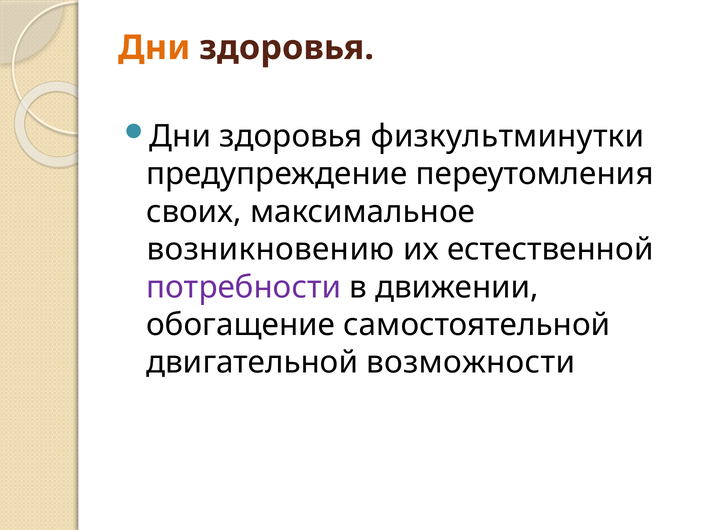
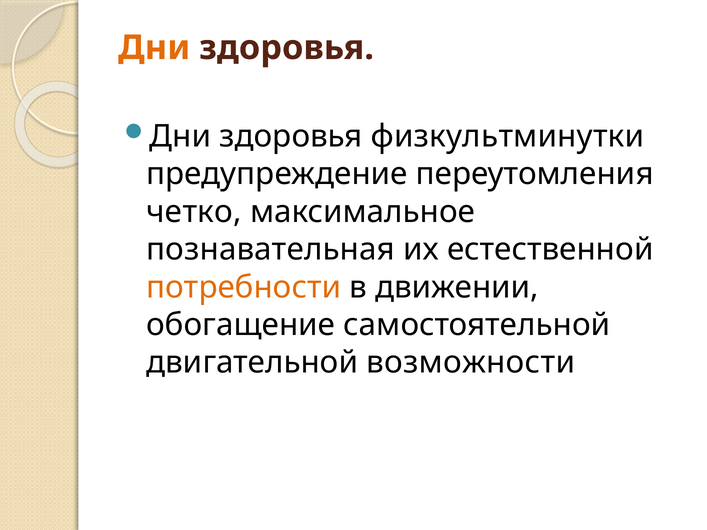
своих: своих -> четко
возникновению: возникновению -> познавательная
потребности colour: purple -> orange
